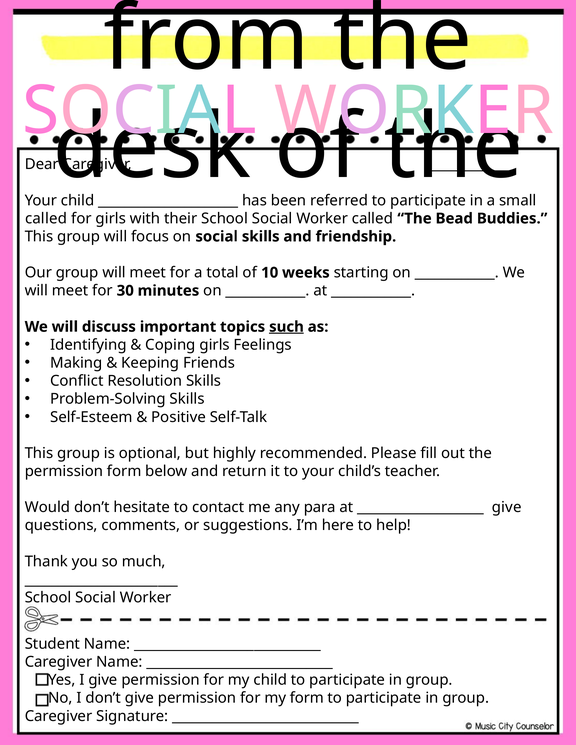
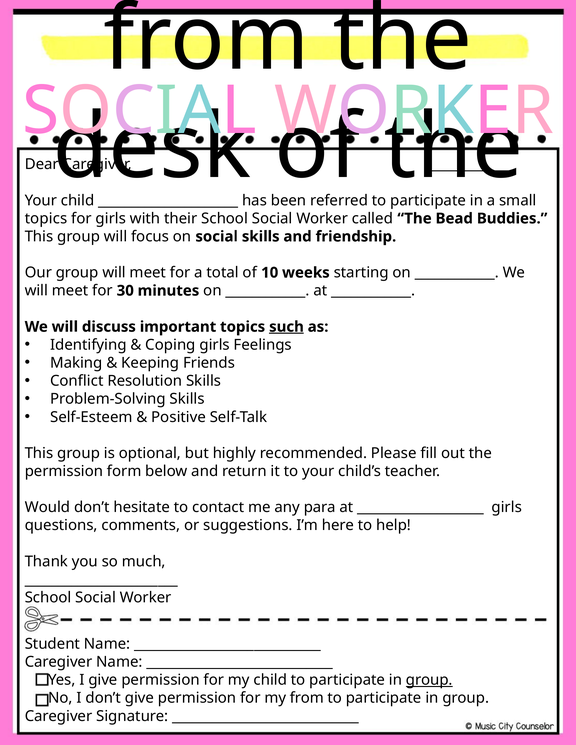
called at (46, 219): called -> topics
give at (507, 508): give -> girls
group at (429, 680) underline: none -> present
my form: form -> from
